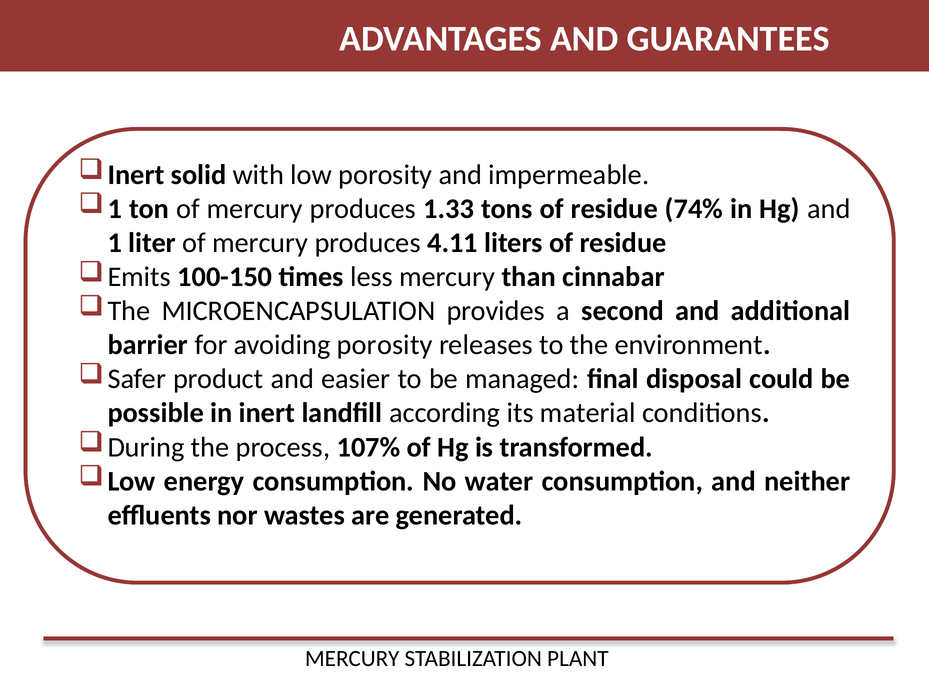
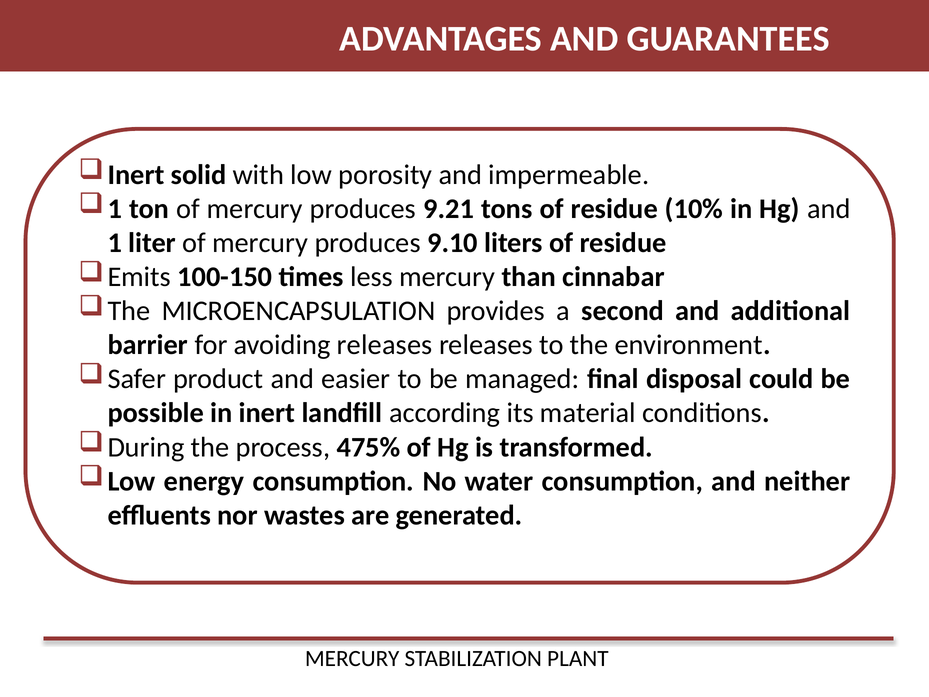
1.33: 1.33 -> 9.21
74%: 74% -> 10%
4.11: 4.11 -> 9.10
avoiding porosity: porosity -> releases
107%: 107% -> 475%
